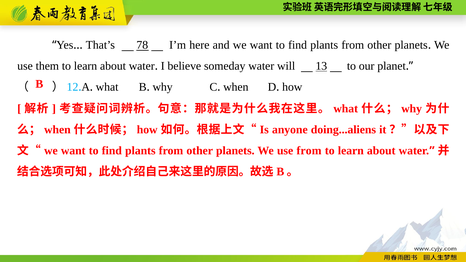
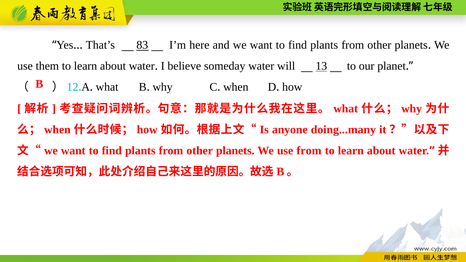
78: 78 -> 83
doing...aliens: doing...aliens -> doing...many
